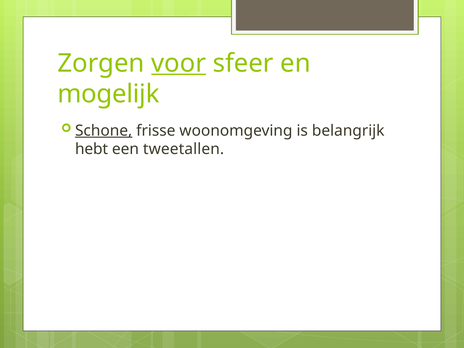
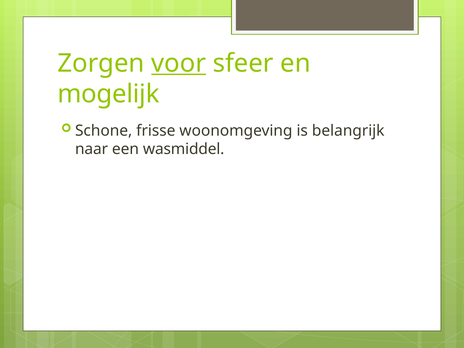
Schone underline: present -> none
hebt: hebt -> naar
tweetallen: tweetallen -> wasmiddel
